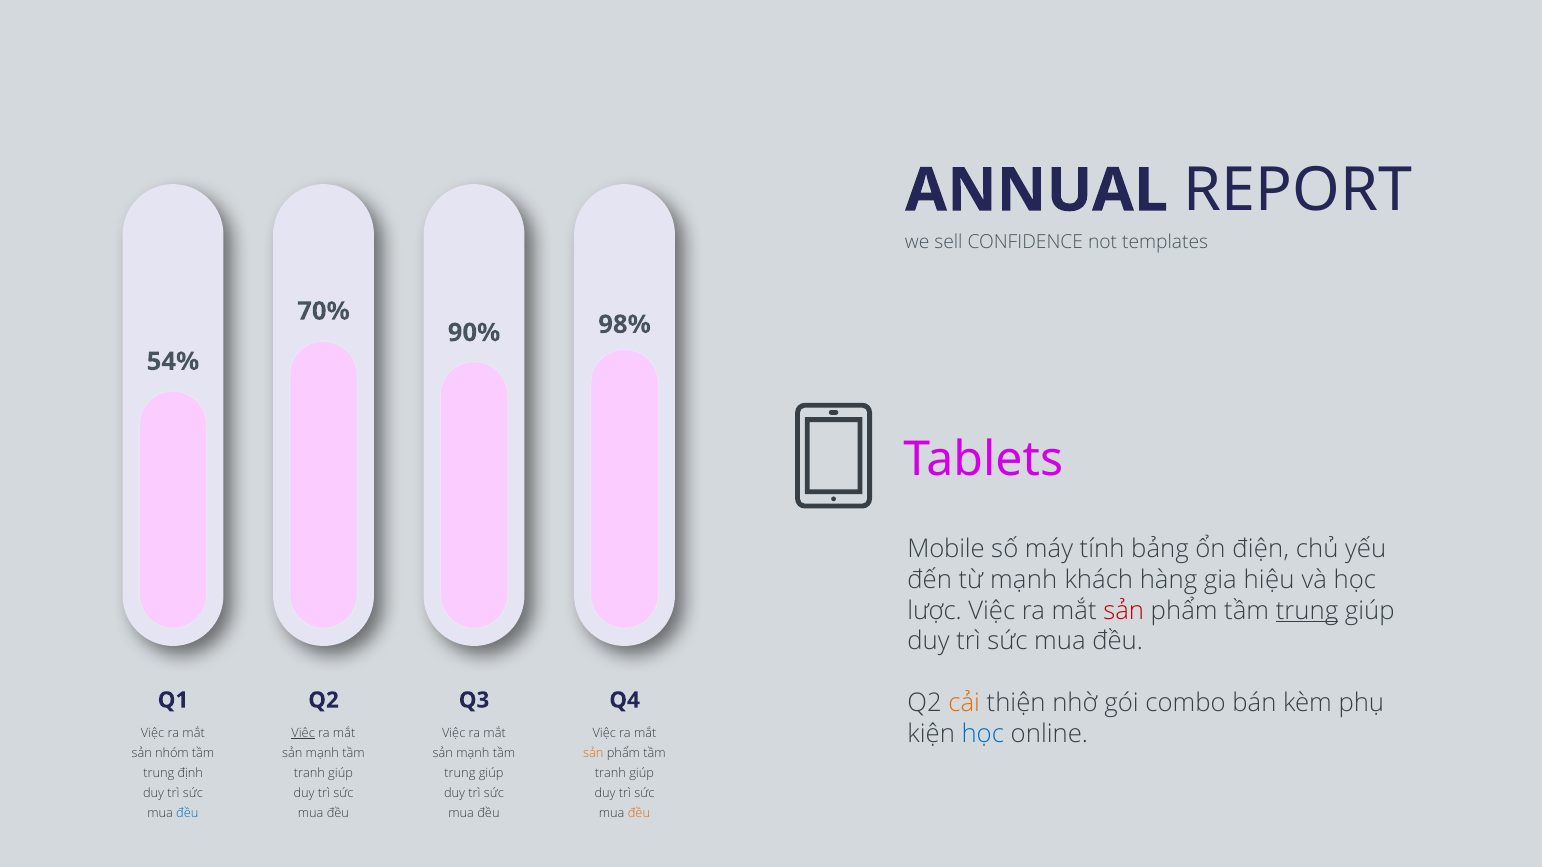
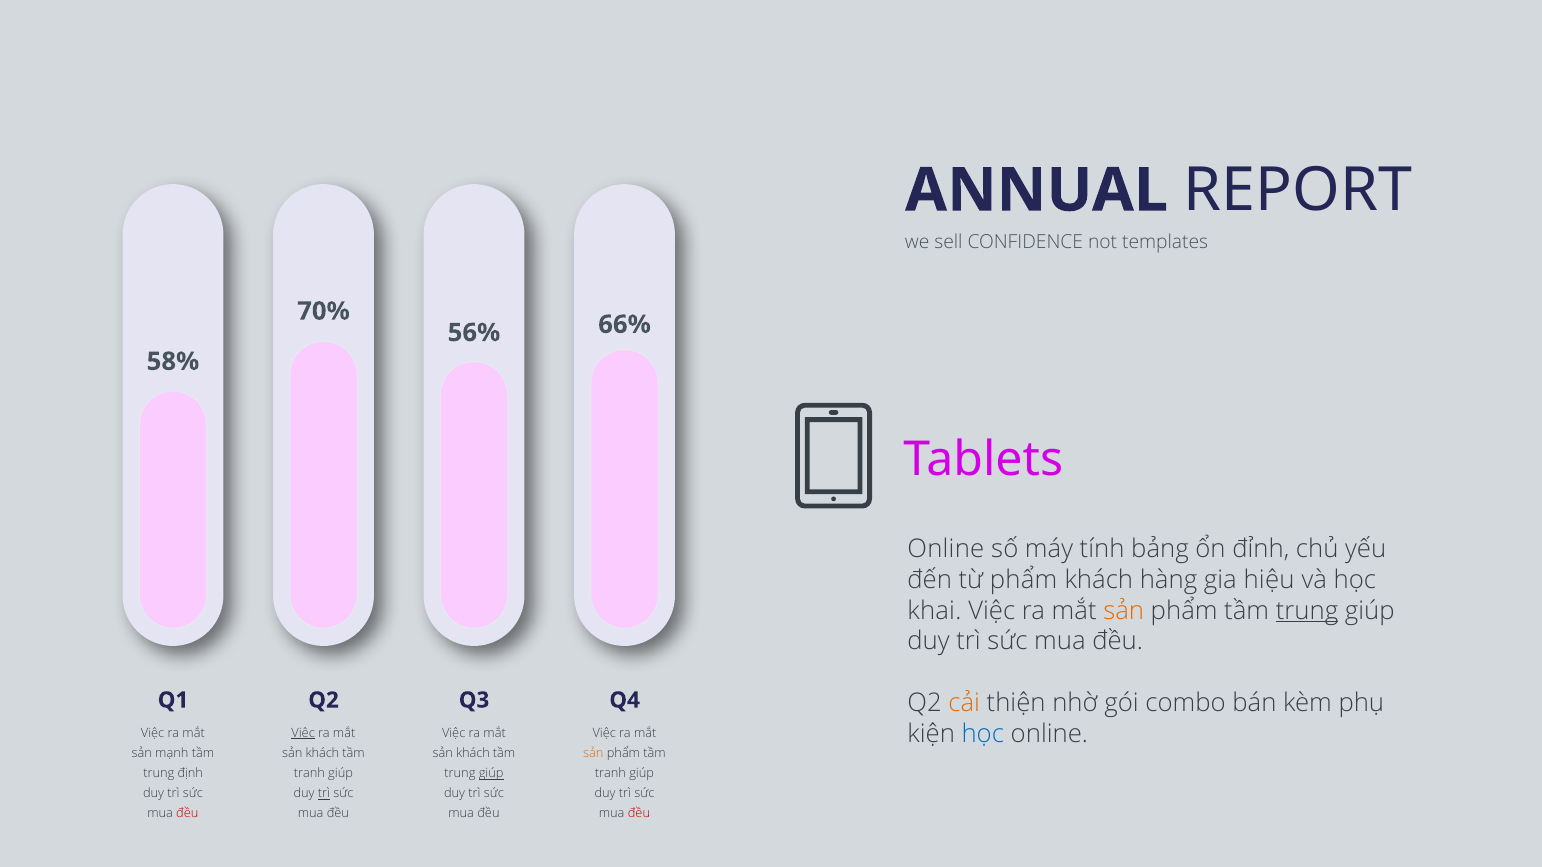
98%: 98% -> 66%
90%: 90% -> 56%
54%: 54% -> 58%
Mobile at (946, 549): Mobile -> Online
điện: điện -> đỉnh
từ mạnh: mạnh -> phẩm
lược: lược -> khai
sản at (1124, 611) colour: red -> orange
nhóm: nhóm -> mạnh
mạnh at (322, 754): mạnh -> khách
mạnh at (473, 754): mạnh -> khách
giúp at (491, 774) underline: none -> present
trì at (324, 794) underline: none -> present
đều at (187, 814) colour: blue -> red
đều at (639, 814) colour: orange -> red
